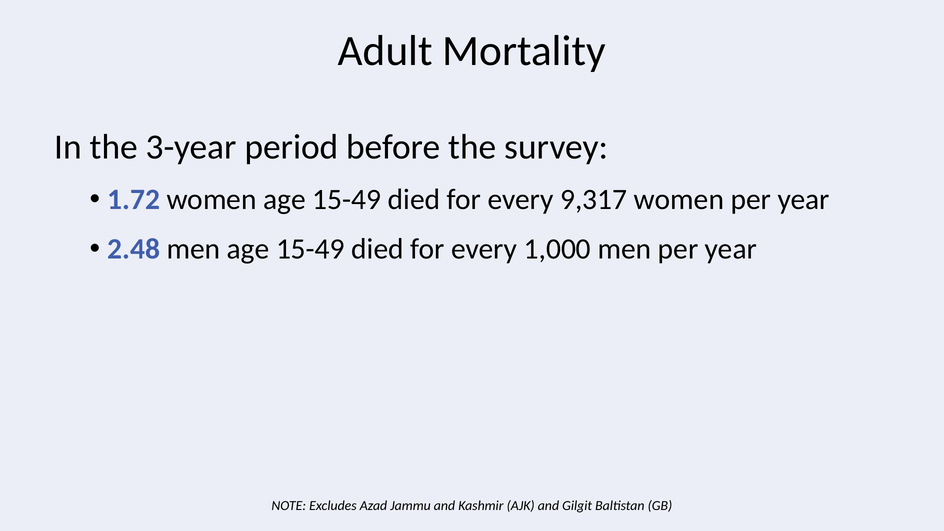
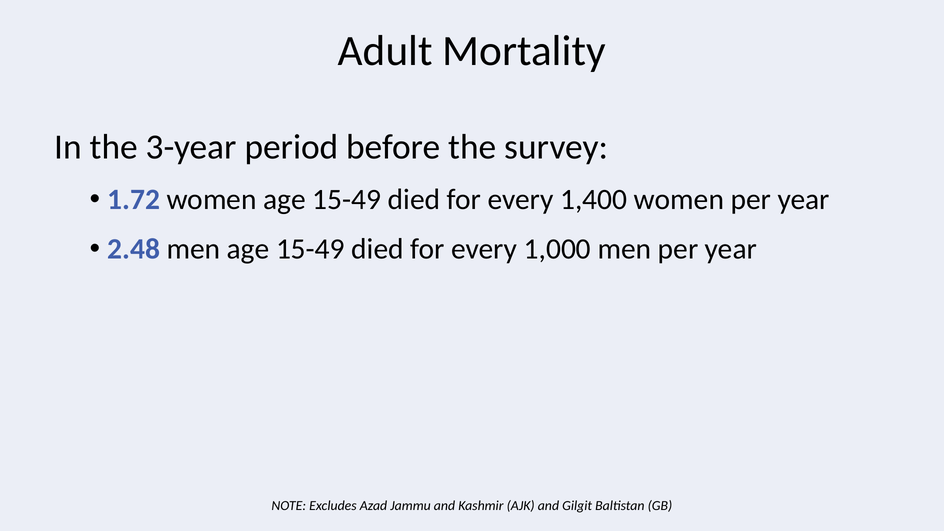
9,317: 9,317 -> 1,400
